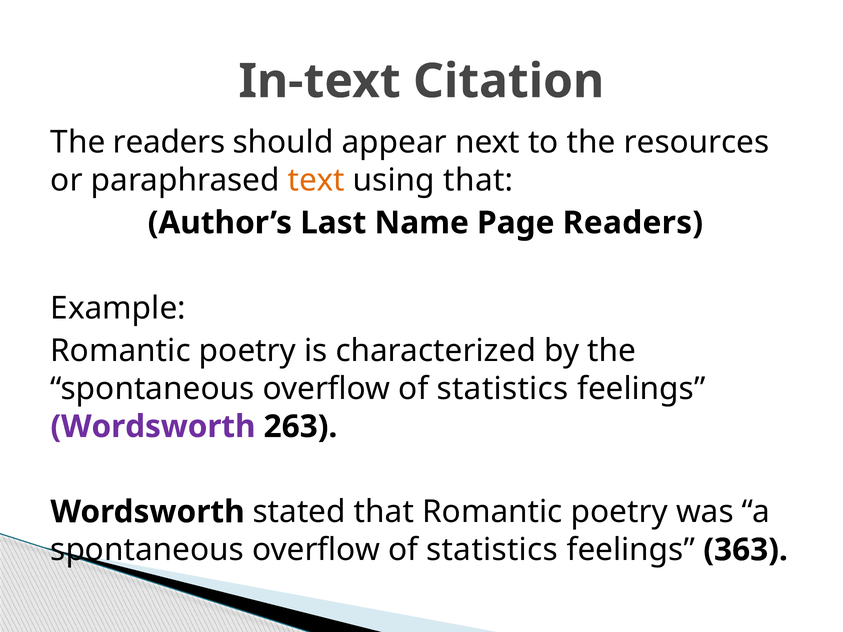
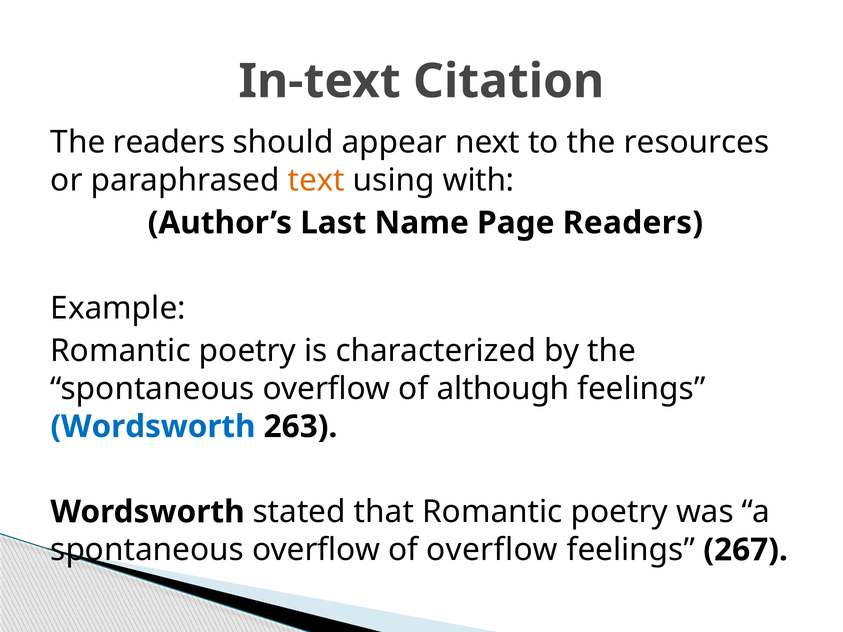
using that: that -> with
statistics at (503, 389): statistics -> although
Wordsworth at (153, 427) colour: purple -> blue
statistics at (492, 550): statistics -> overflow
363: 363 -> 267
